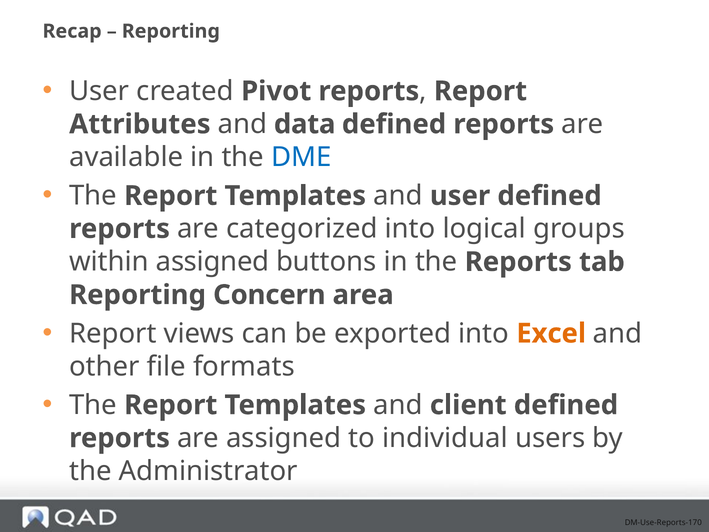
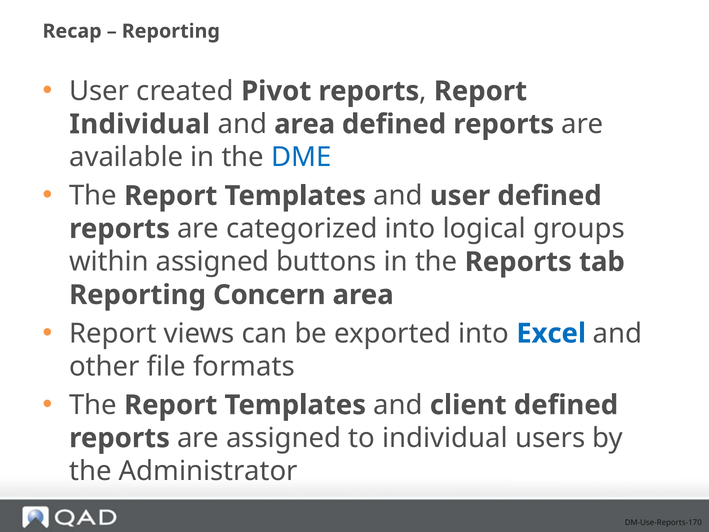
Attributes at (140, 124): Attributes -> Individual
and data: data -> area
Excel colour: orange -> blue
